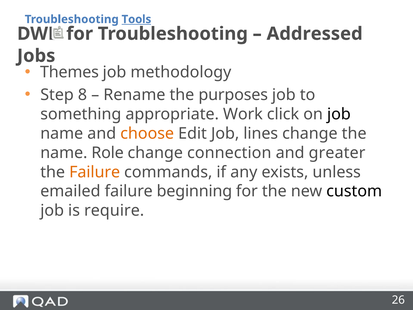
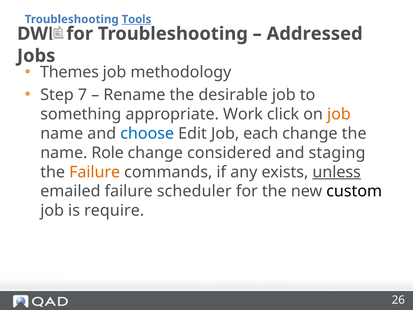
8: 8 -> 7
purposes: purposes -> desirable
job at (339, 114) colour: black -> orange
choose colour: orange -> blue
lines: lines -> each
connection: connection -> considered
greater: greater -> staging
unless underline: none -> present
beginning: beginning -> scheduler
